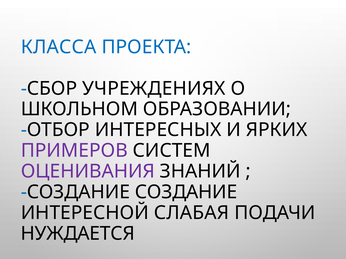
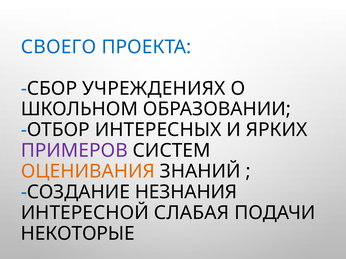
КЛАССА: КЛАССА -> СВОЕГО
ОЦЕНИВАНИЯ colour: purple -> orange
СОЗДАНИЕ СОЗДАНИЕ: СОЗДАНИЕ -> НЕЗНАНИЯ
НУЖДАЕТСЯ: НУЖДАЕТСЯ -> НЕКОТОРЫЕ
